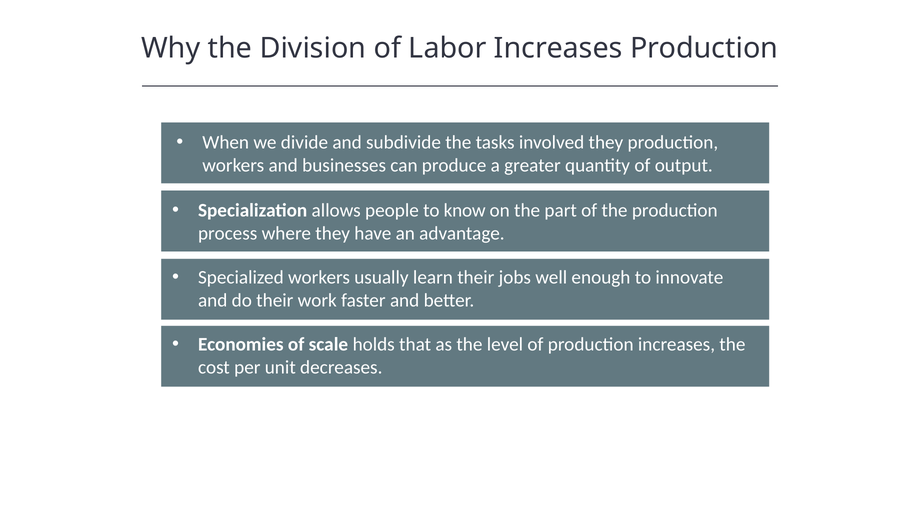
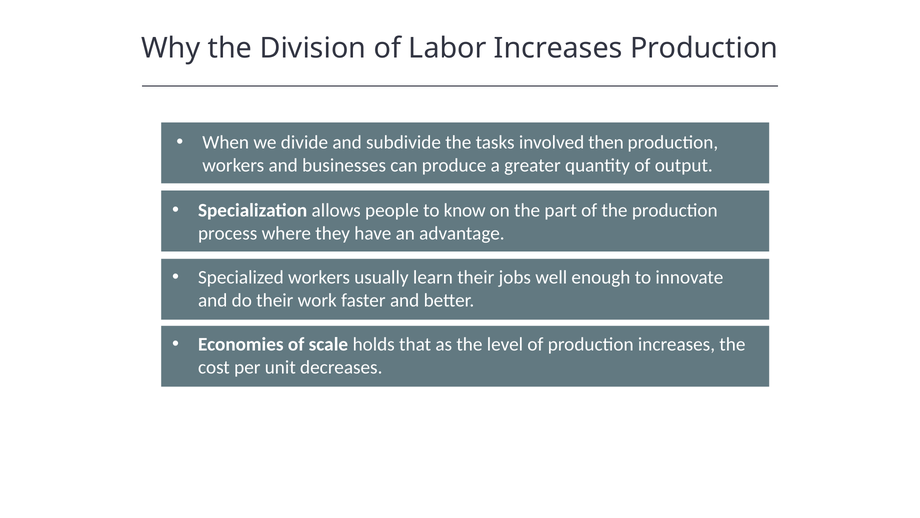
involved they: they -> then
